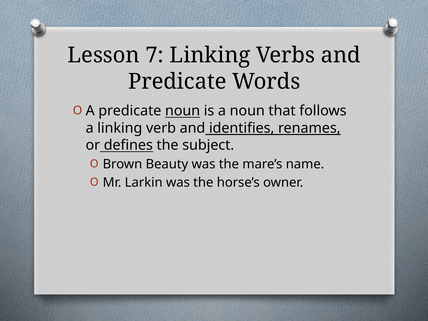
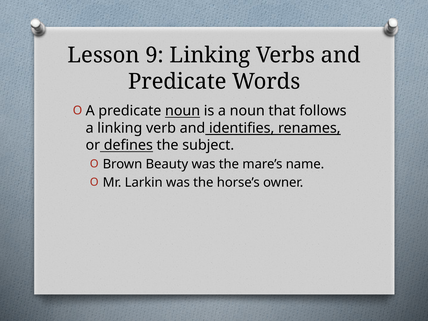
7: 7 -> 9
